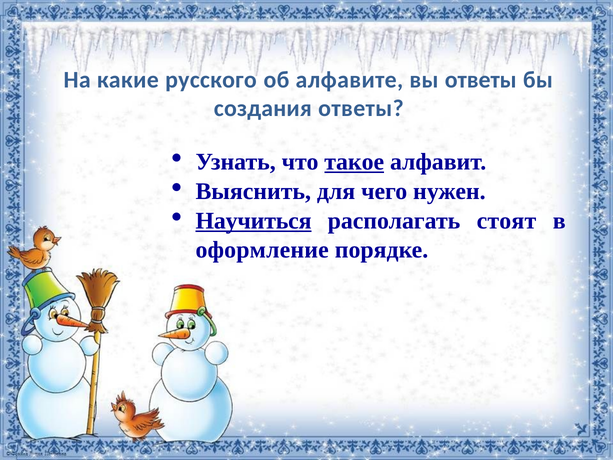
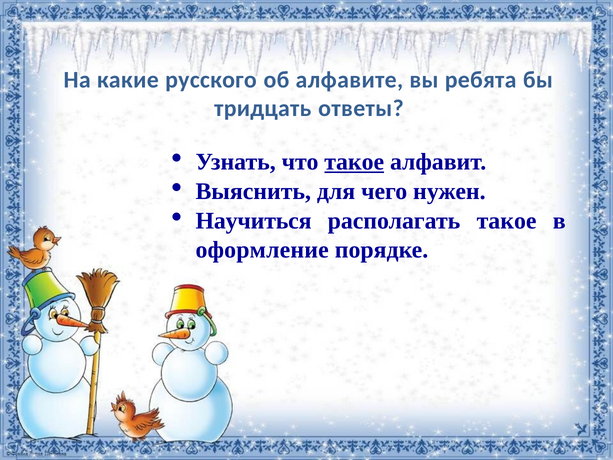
вы ответы: ответы -> ребята
создания: создания -> тридцать
Научиться underline: present -> none
располагать стоят: стоят -> такое
